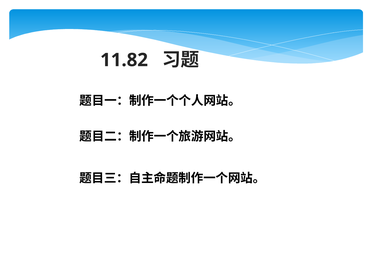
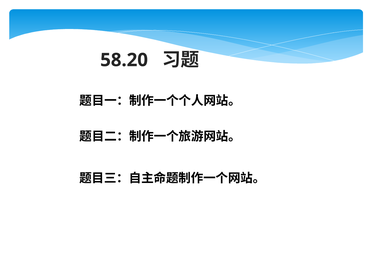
11.82: 11.82 -> 58.20
